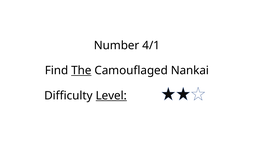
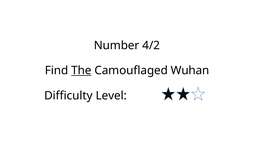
4/1: 4/1 -> 4/2
Nankai: Nankai -> Wuhan
Level underline: present -> none
